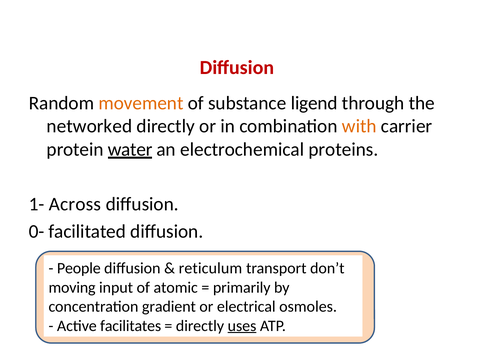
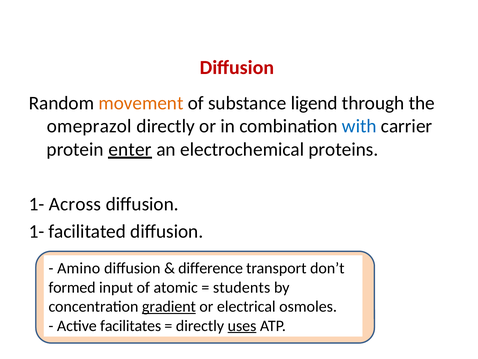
networked: networked -> omeprazol
with colour: orange -> blue
water: water -> enter
0- at (36, 231): 0- -> 1-
People: People -> Amino
reticulum: reticulum -> difference
moving: moving -> formed
primarily: primarily -> students
gradient underline: none -> present
